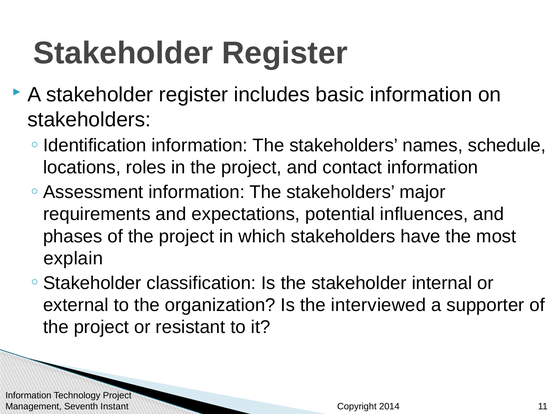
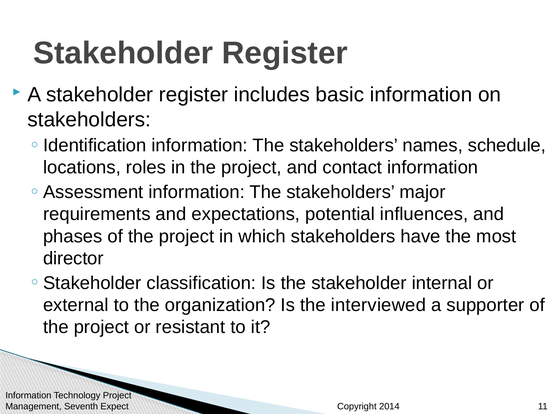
explain: explain -> director
Instant: Instant -> Expect
